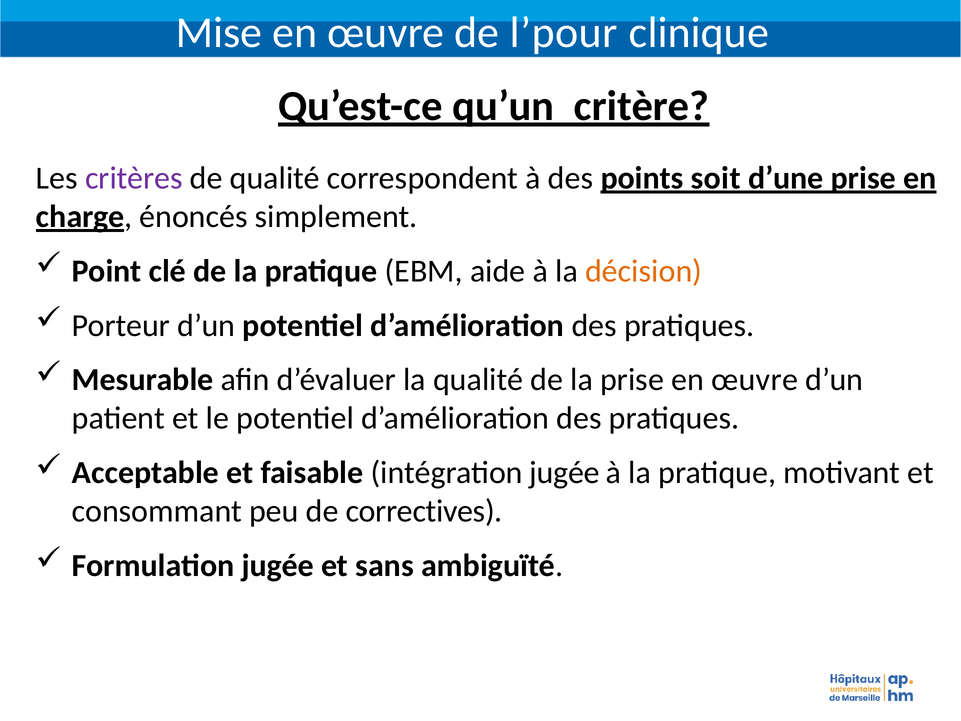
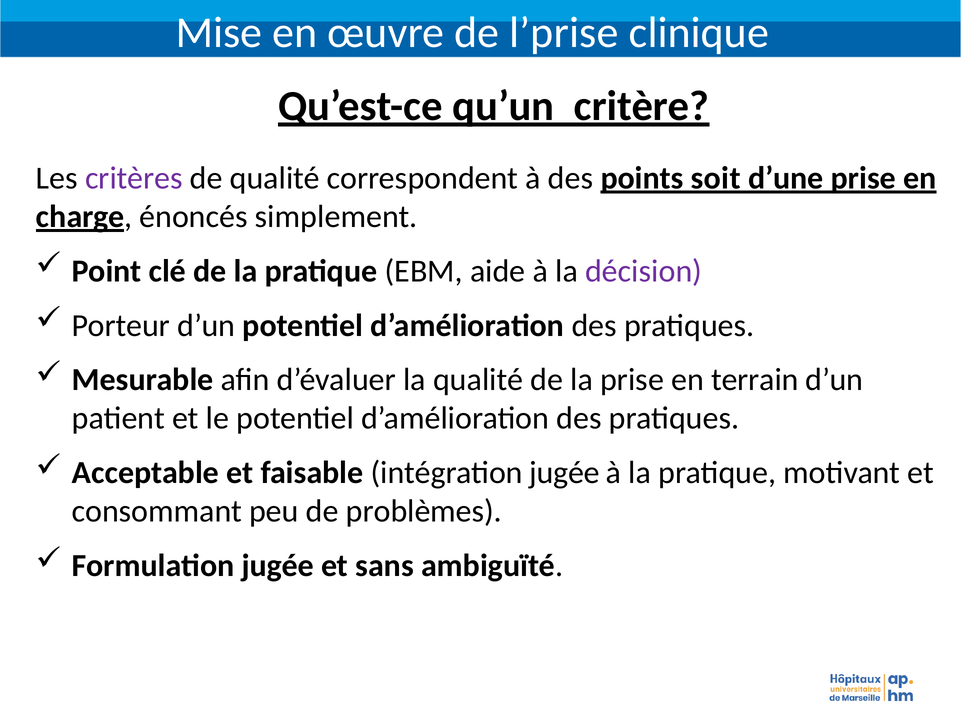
l’pour: l’pour -> l’prise
décision colour: orange -> purple
prise en œuvre: œuvre -> terrain
correctives: correctives -> problèmes
